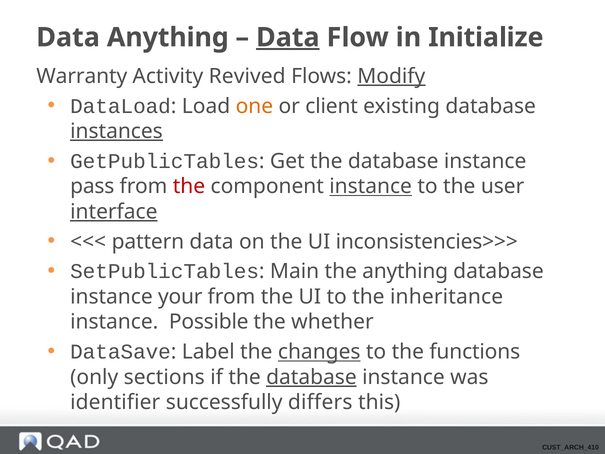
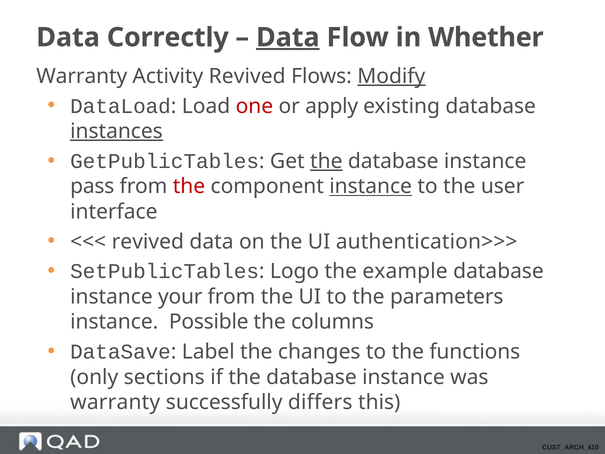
Data Anything: Anything -> Correctly
Initialize: Initialize -> Whether
one colour: orange -> red
client: client -> apply
the at (326, 161) underline: none -> present
interface underline: present -> none
pattern at (148, 241): pattern -> revived
inconsistencies>>>: inconsistencies>>> -> authentication>>>
Main: Main -> Logo
the anything: anything -> example
inheritance: inheritance -> parameters
whether: whether -> columns
changes underline: present -> none
database at (311, 377) underline: present -> none
identifier at (115, 402): identifier -> warranty
